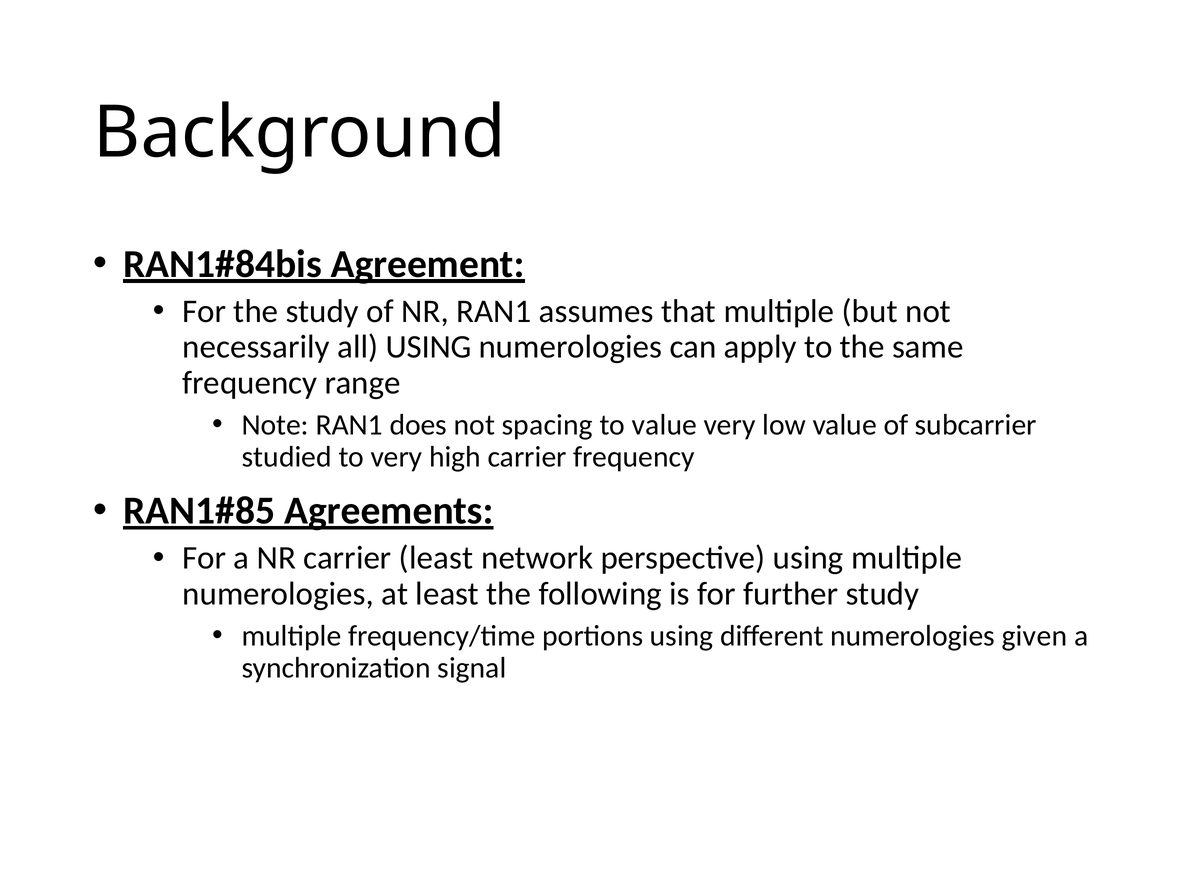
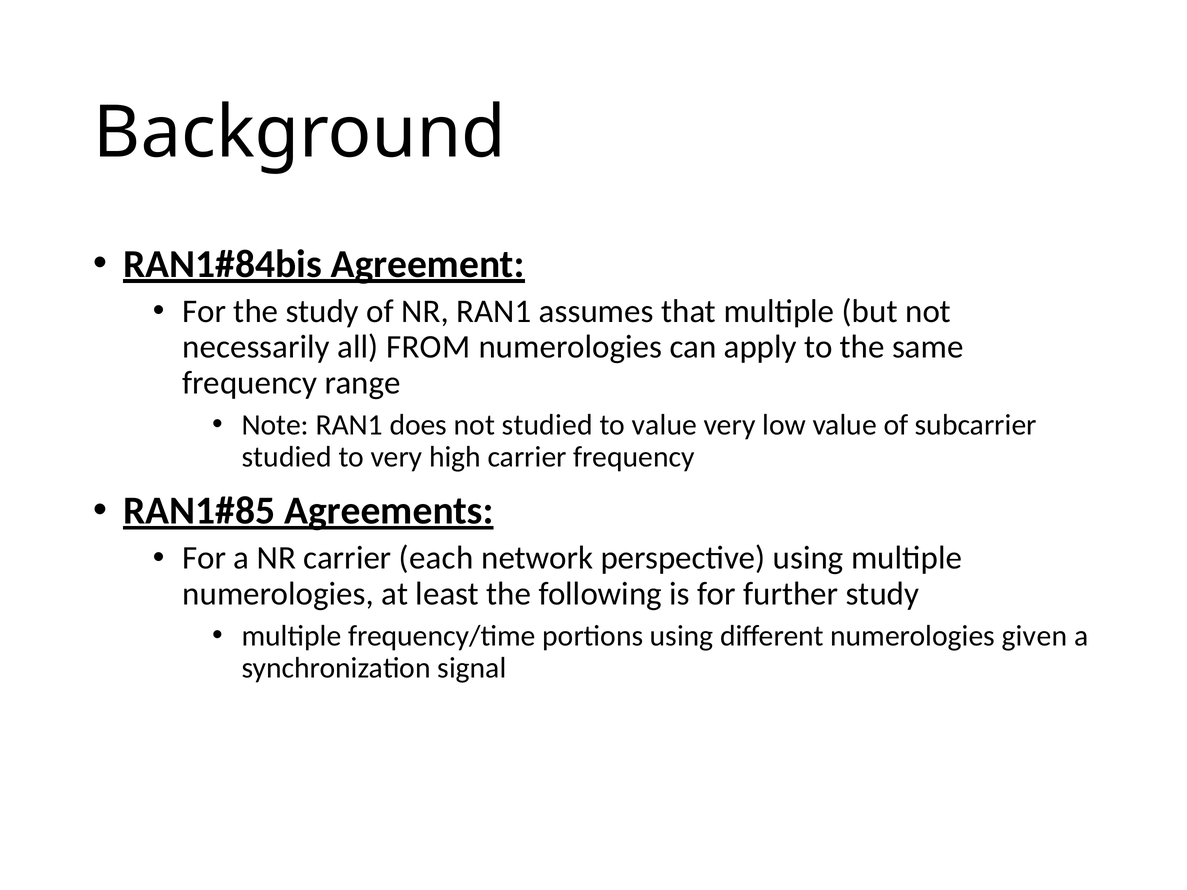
all USING: USING -> FROM
not spacing: spacing -> studied
carrier least: least -> each
